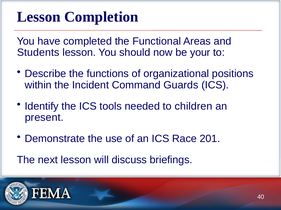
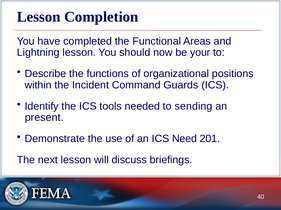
Students: Students -> Lightning
children: children -> sending
Race: Race -> Need
